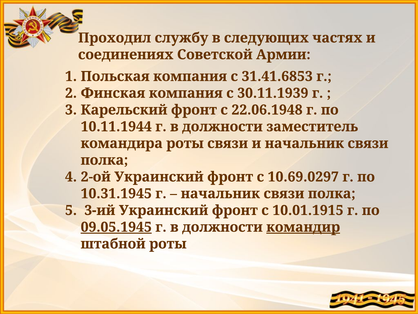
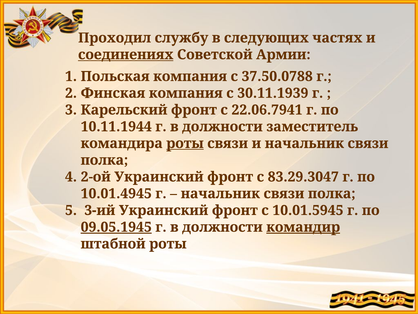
соединениях underline: none -> present
31.41.6853: 31.41.6853 -> 37.50.0788
22.06.1948: 22.06.1948 -> 22.06.7941
роты at (185, 143) underline: none -> present
10.69.0297: 10.69.0297 -> 83.29.3047
10.31.1945: 10.31.1945 -> 10.01.4945
10.01.1915: 10.01.1915 -> 10.01.5945
